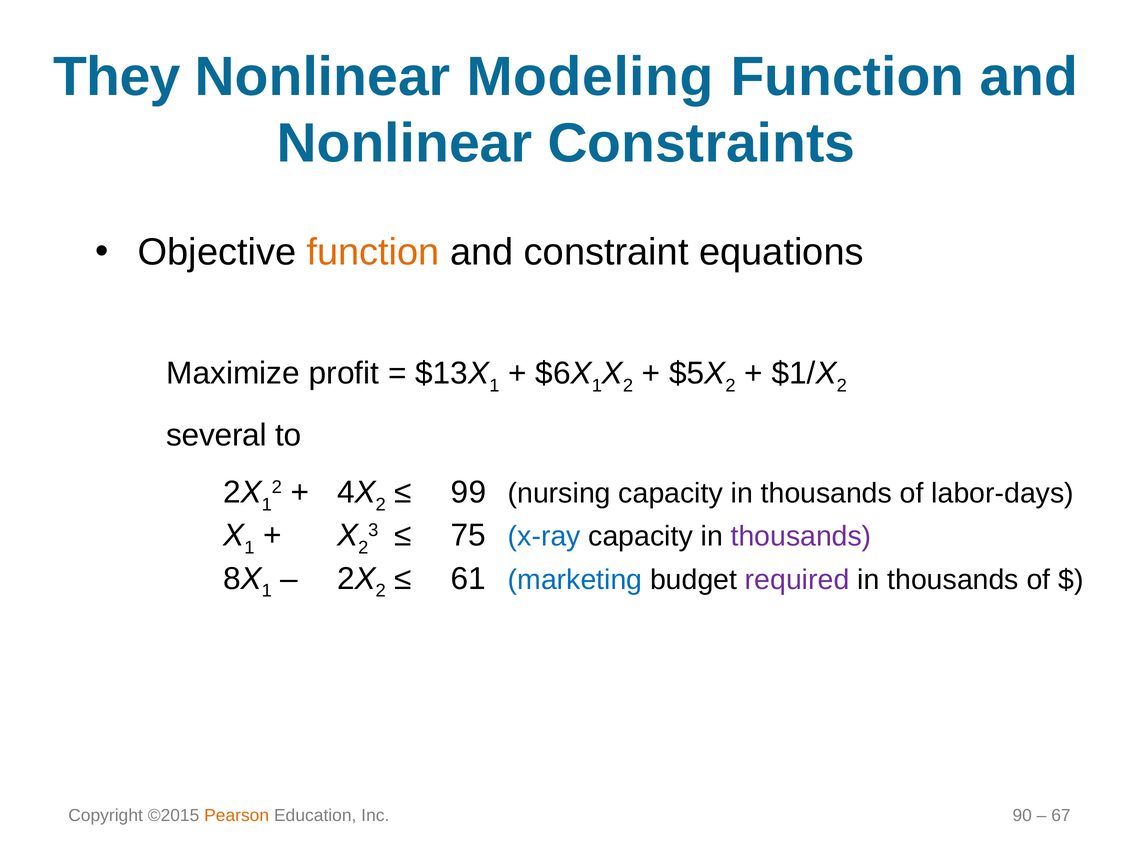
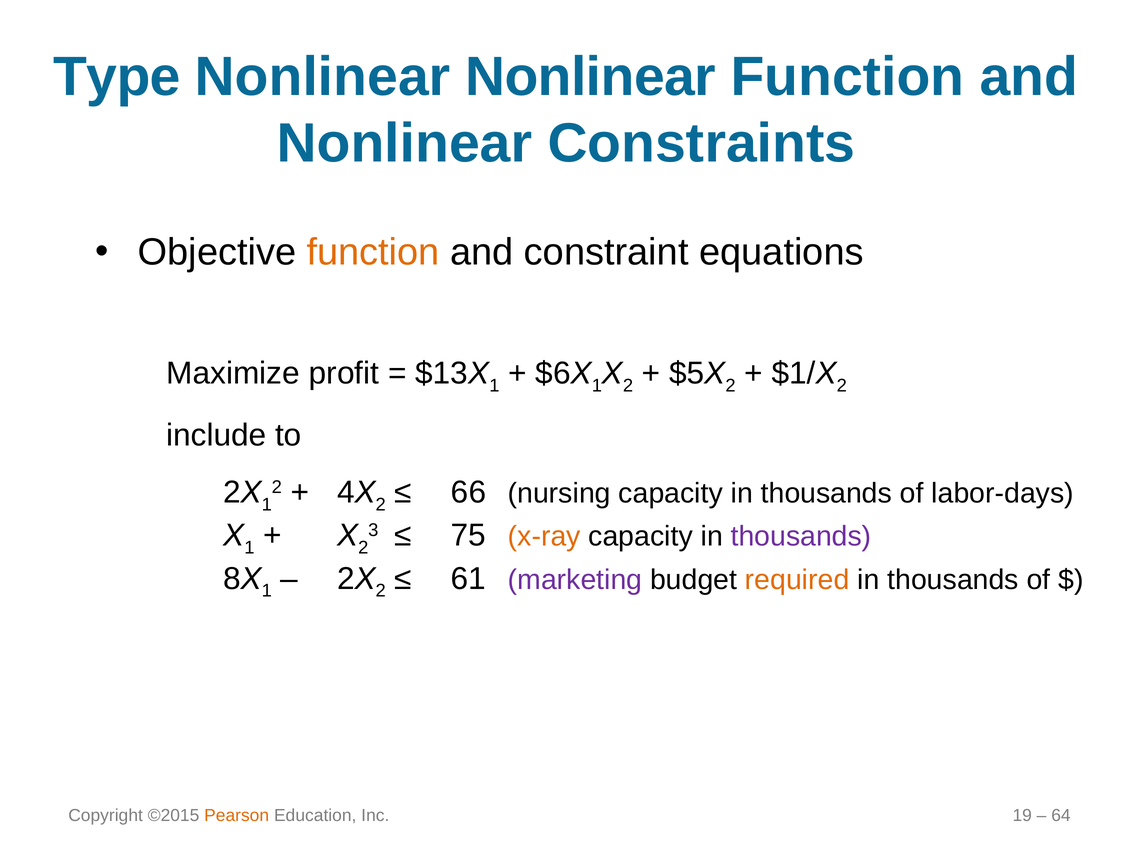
They: They -> Type
Nonlinear Modeling: Modeling -> Nonlinear
several: several -> include
99: 99 -> 66
x-ray colour: blue -> orange
marketing colour: blue -> purple
required colour: purple -> orange
90: 90 -> 19
67: 67 -> 64
